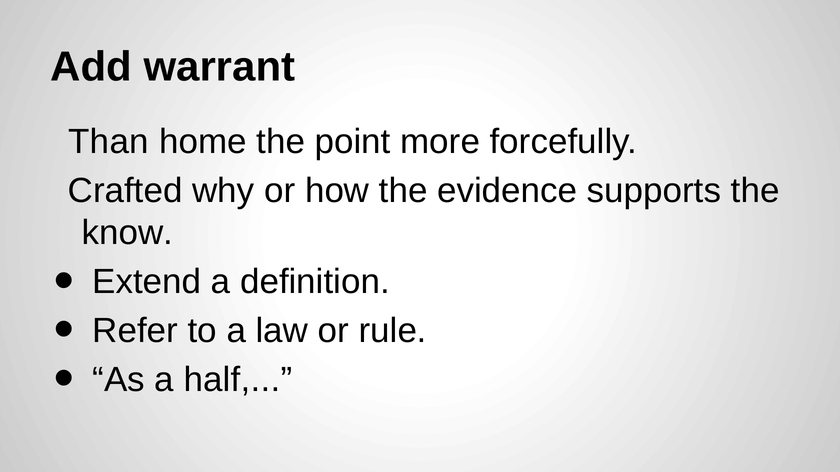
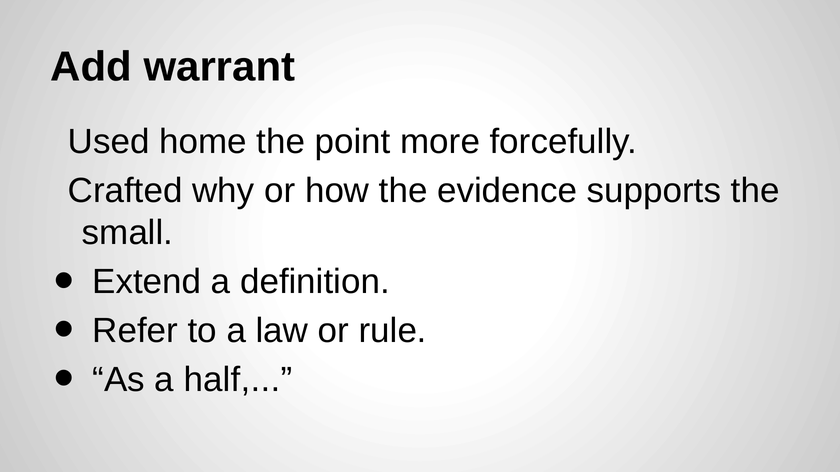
Than: Than -> Used
know: know -> small
